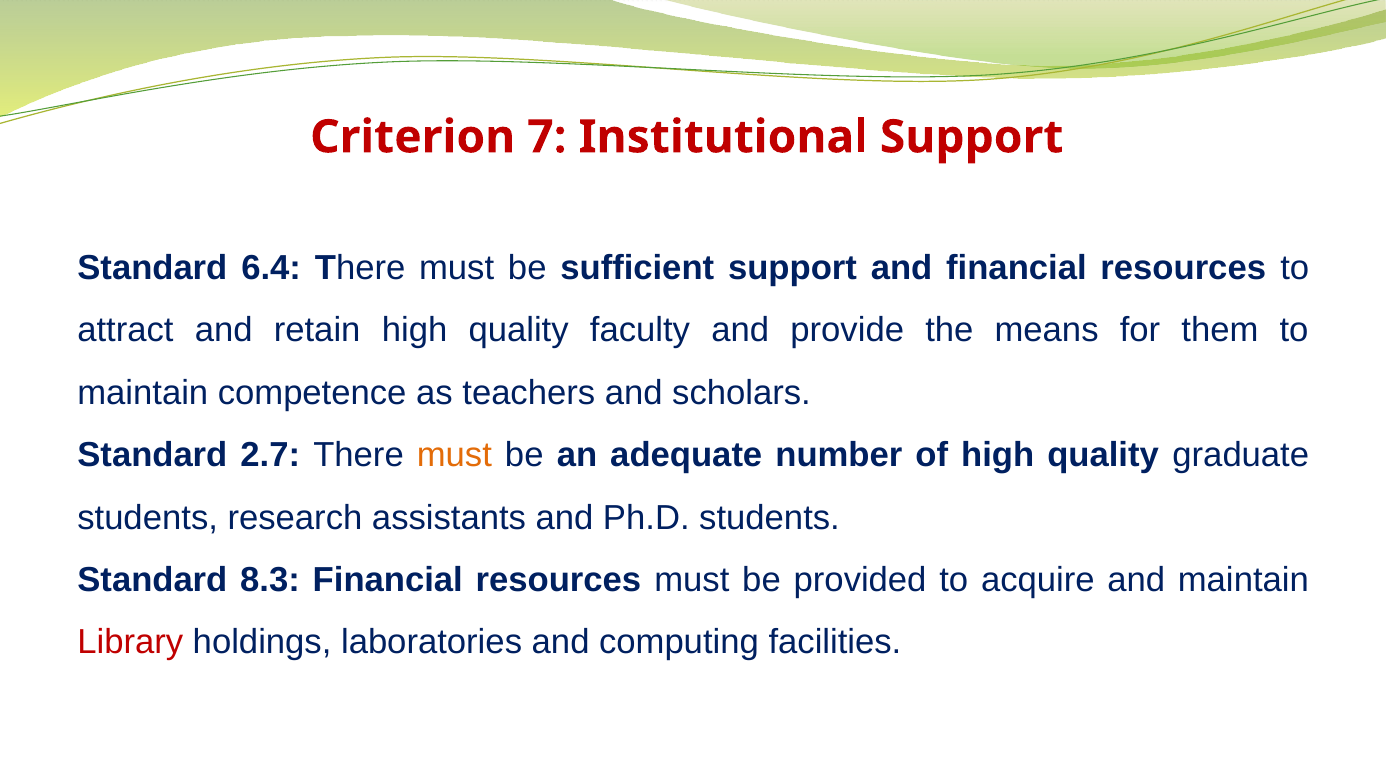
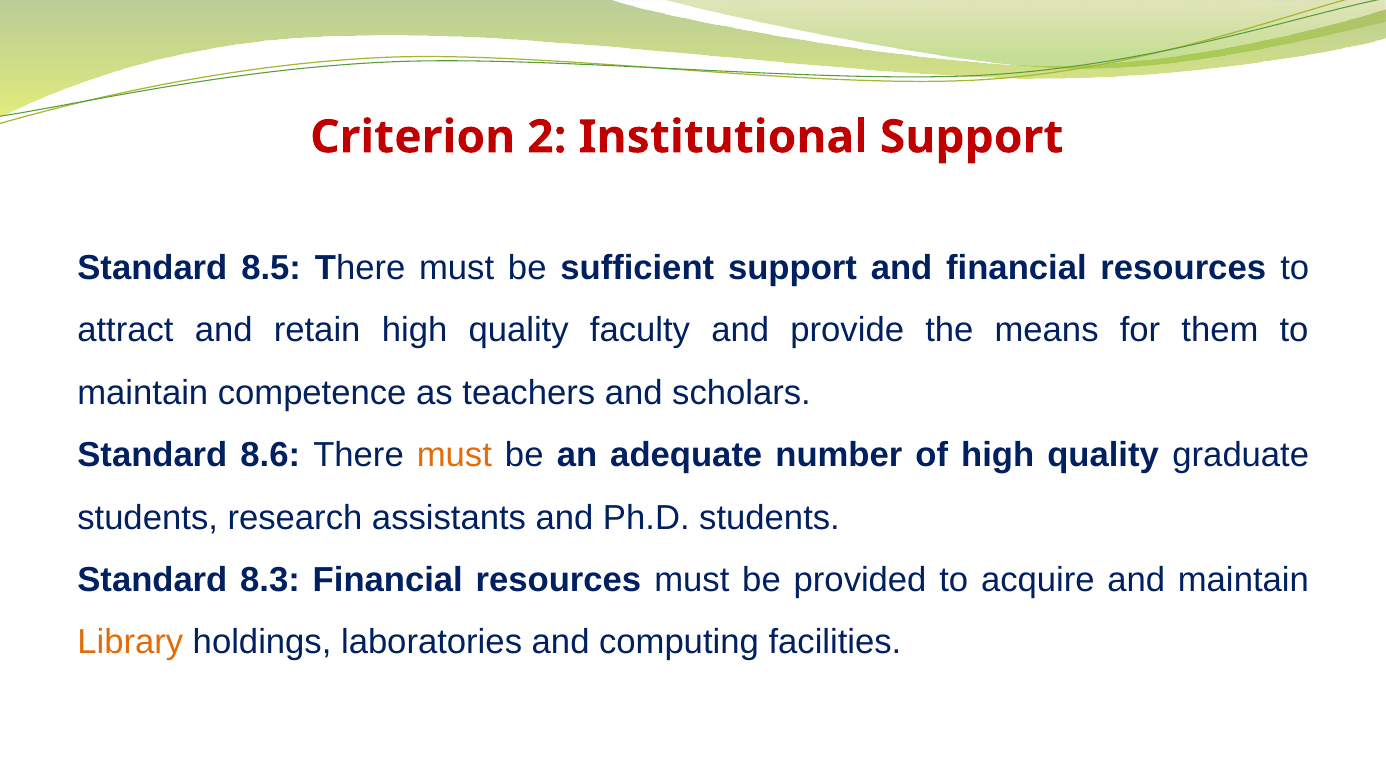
7: 7 -> 2
6.4: 6.4 -> 8.5
2.7: 2.7 -> 8.6
Library colour: red -> orange
